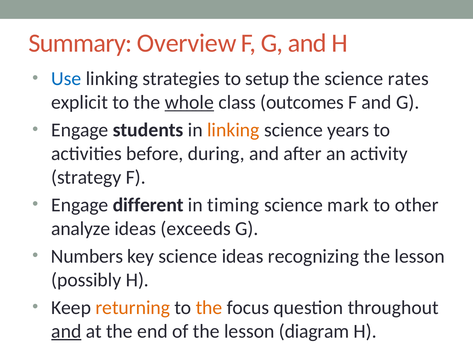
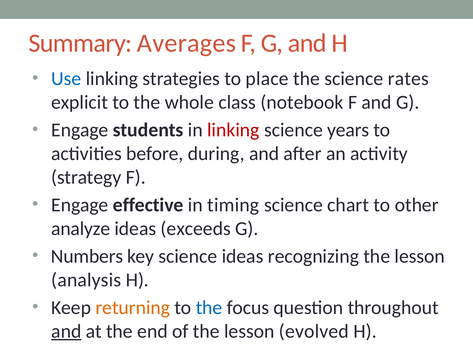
Overview: Overview -> Averages
setup: setup -> place
whole underline: present -> none
outcomes: outcomes -> notebook
linking at (233, 130) colour: orange -> red
different: different -> effective
mark: mark -> chart
possibly: possibly -> analysis
the at (209, 307) colour: orange -> blue
diagram: diagram -> evolved
